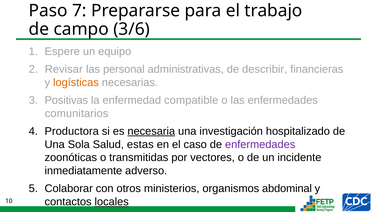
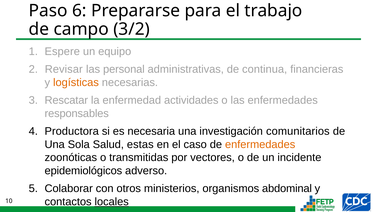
7: 7 -> 6
3/6: 3/6 -> 3/2
describir: describir -> continua
Positivas: Positivas -> Rescatar
compatible: compatible -> actividades
comunitarios: comunitarios -> responsables
necesaria underline: present -> none
hospitalizado: hospitalizado -> comunitarios
enfermedades at (260, 144) colour: purple -> orange
inmediatamente: inmediatamente -> epidemiológicos
